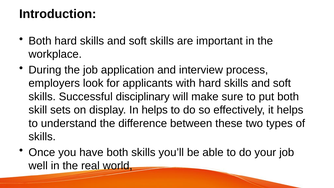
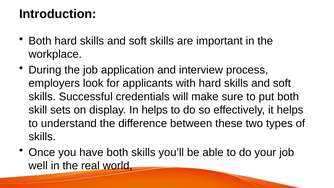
disciplinary: disciplinary -> credentials
